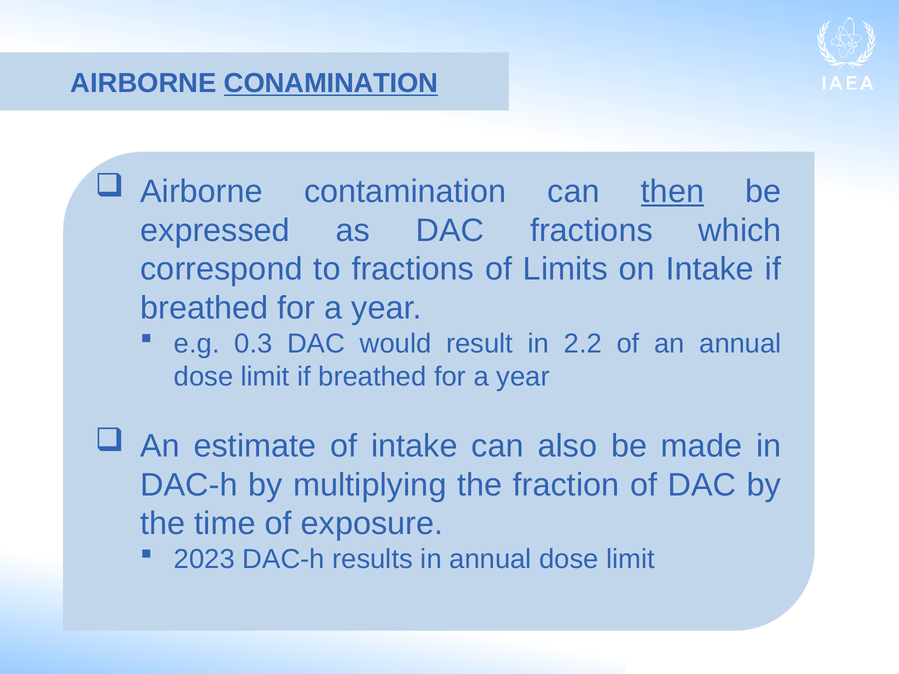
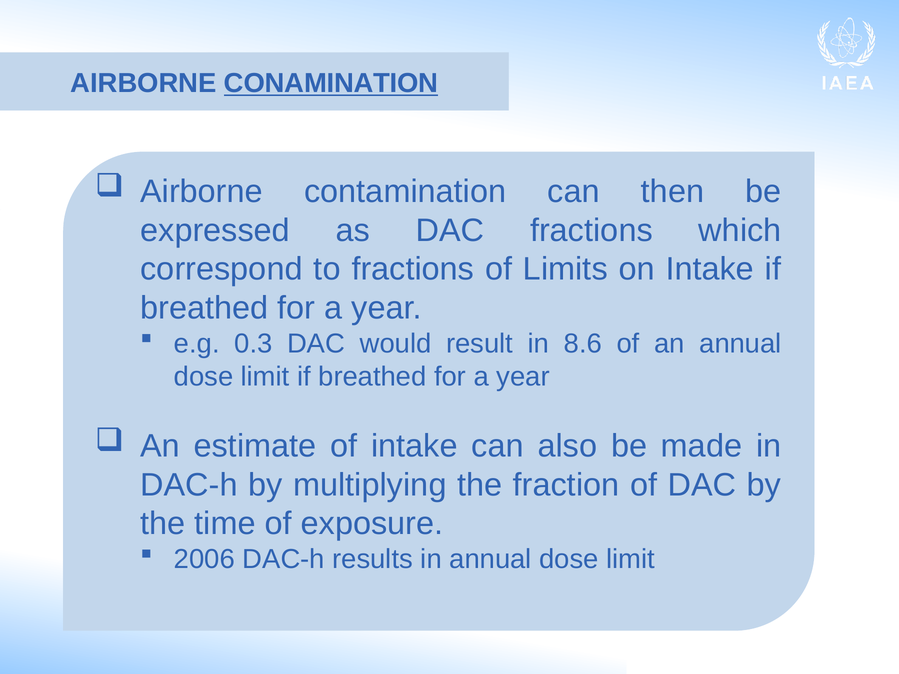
then underline: present -> none
2.2: 2.2 -> 8.6
2023: 2023 -> 2006
